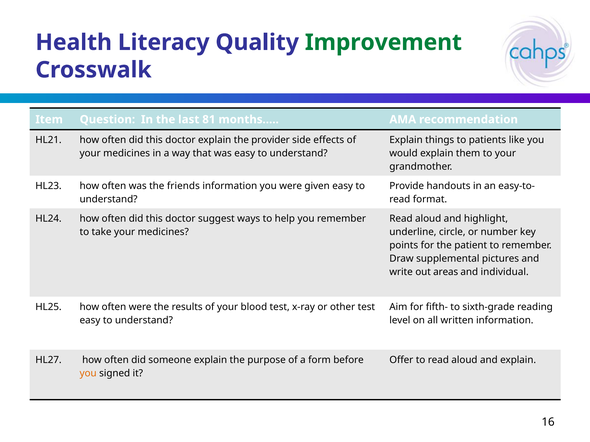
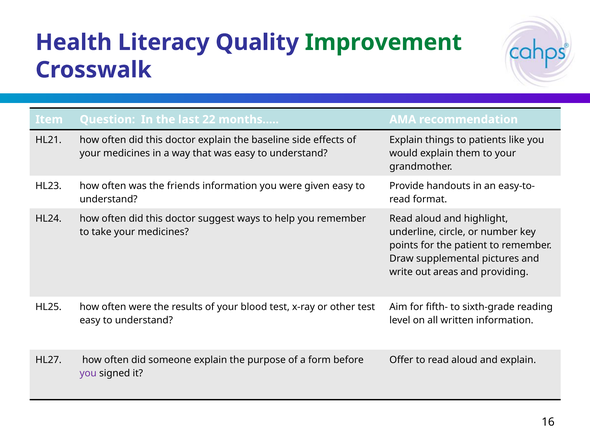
81: 81 -> 22
provider: provider -> baseline
individual: individual -> providing
you at (88, 374) colour: orange -> purple
